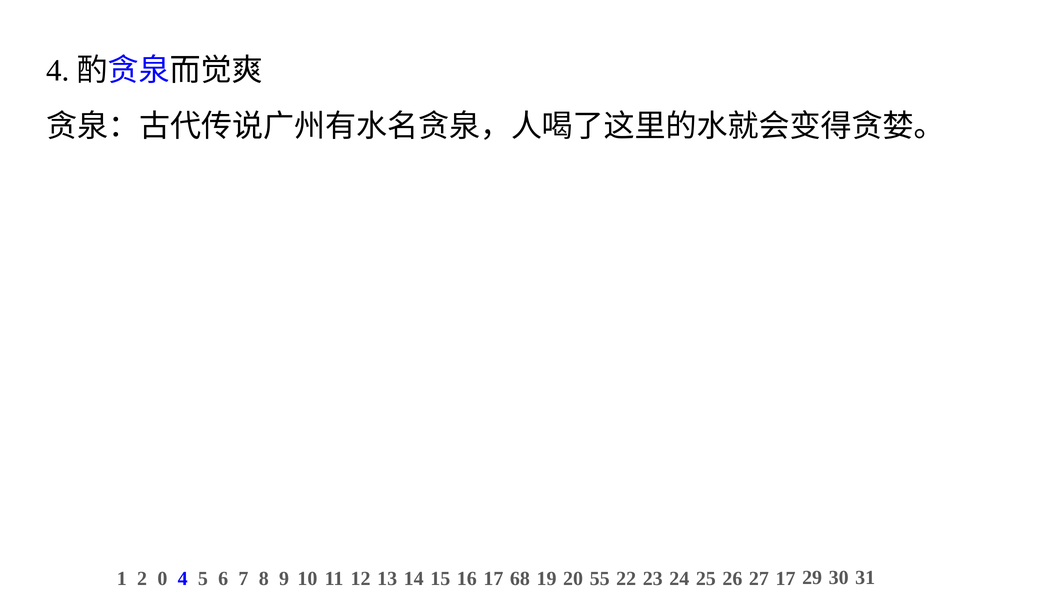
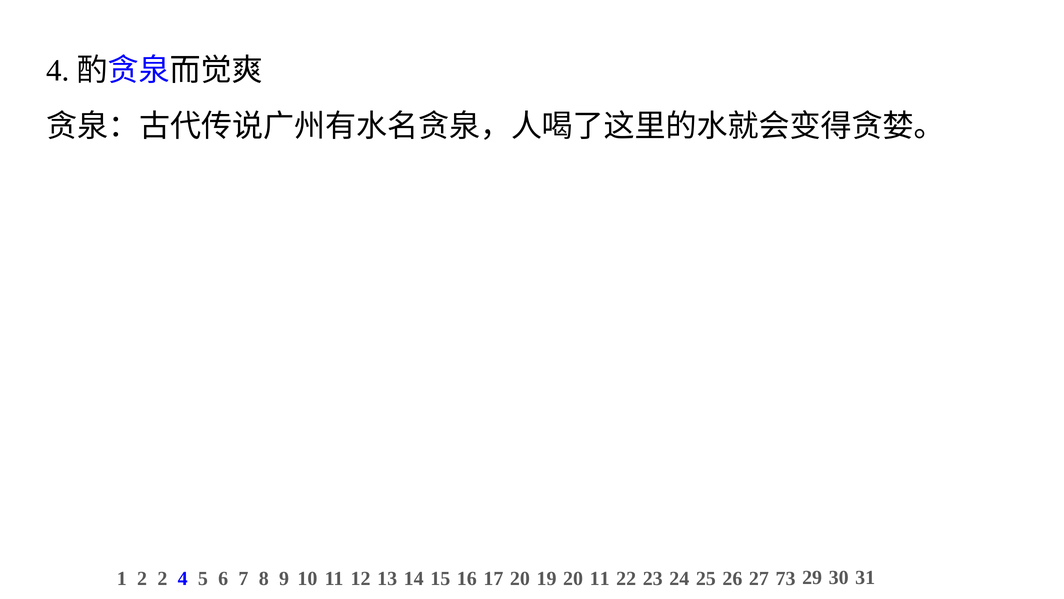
2 0: 0 -> 2
17 68: 68 -> 20
20 55: 55 -> 11
27 17: 17 -> 73
